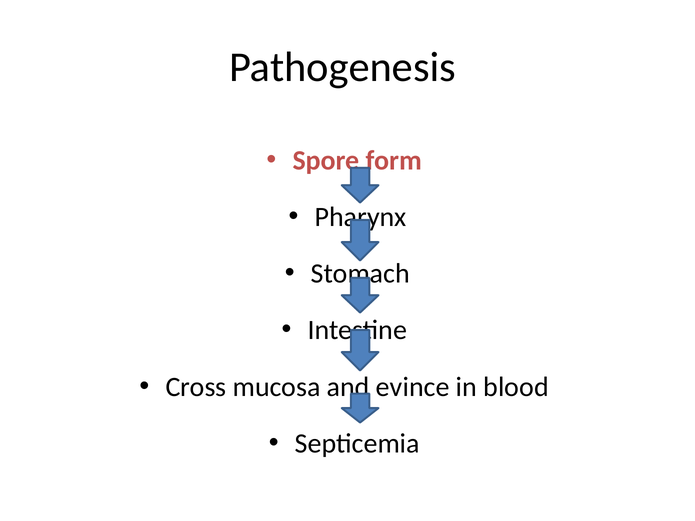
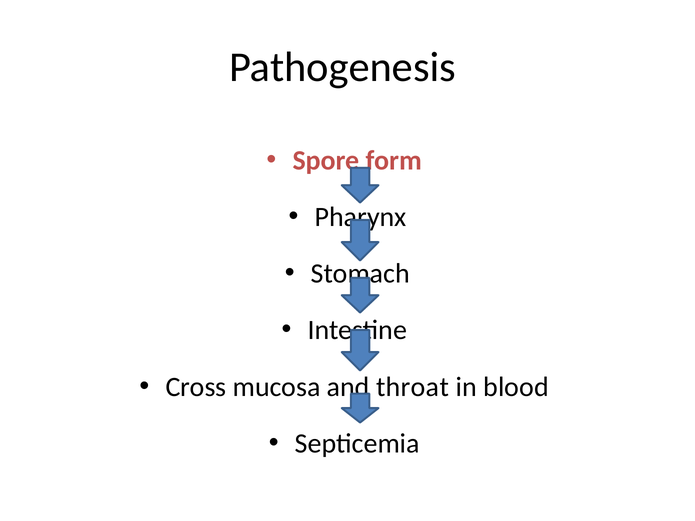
evince: evince -> throat
